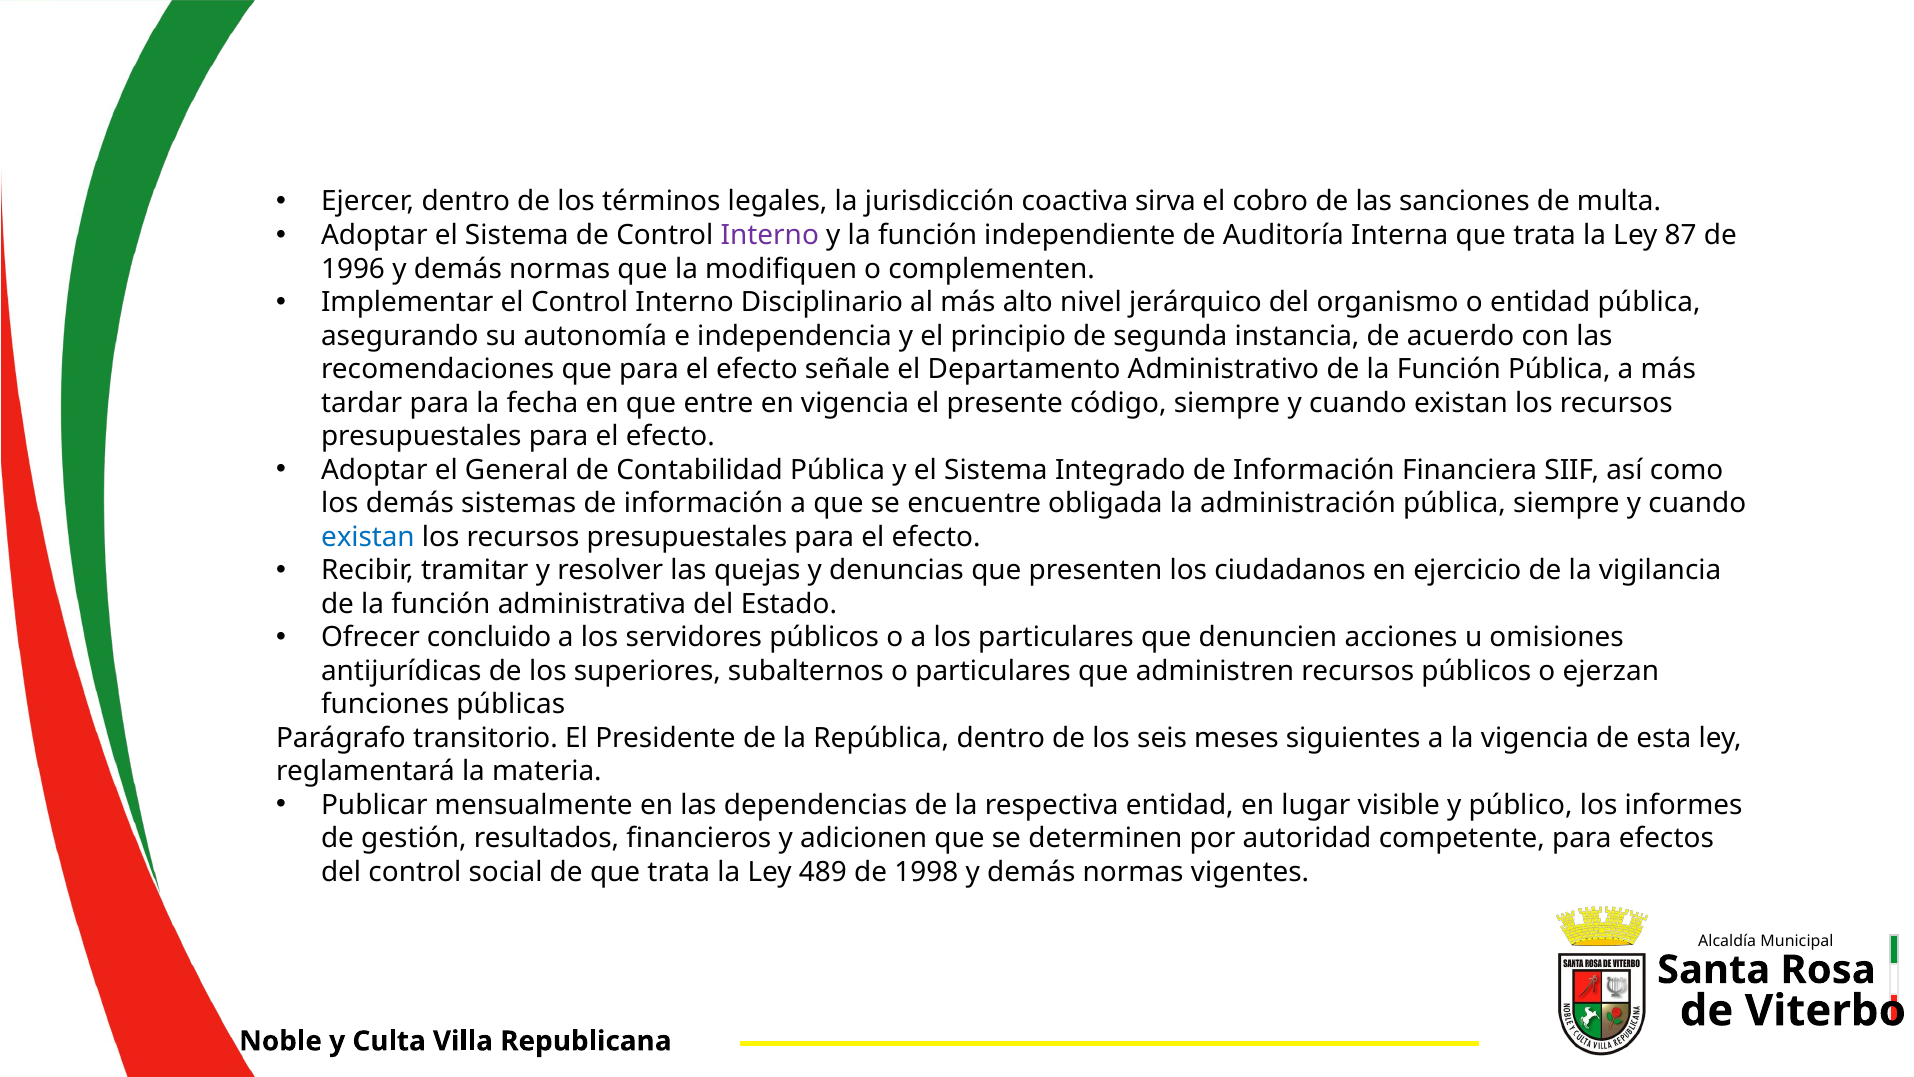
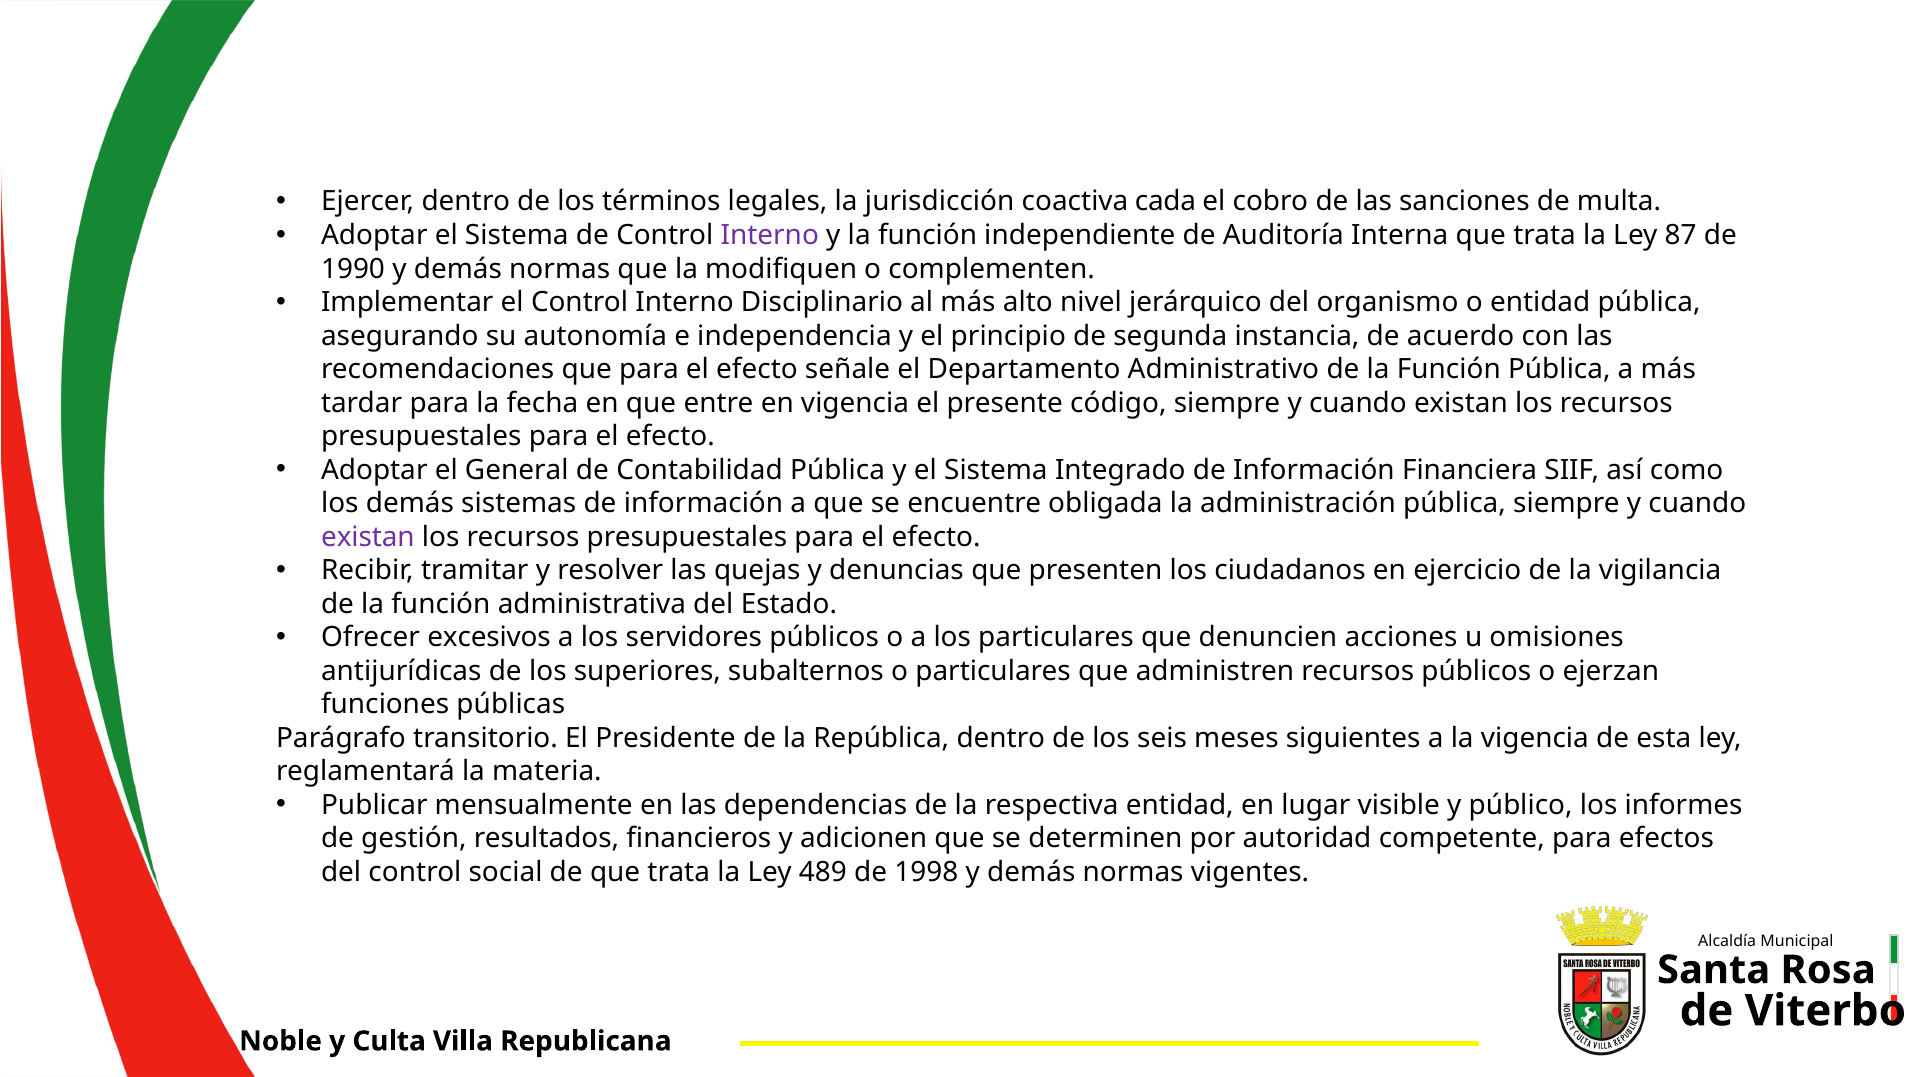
sirva: sirva -> cada
1996: 1996 -> 1990
existan at (368, 537) colour: blue -> purple
concluido: concluido -> excesivos
